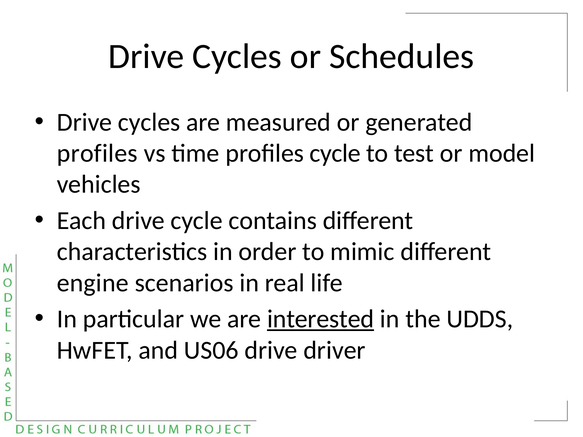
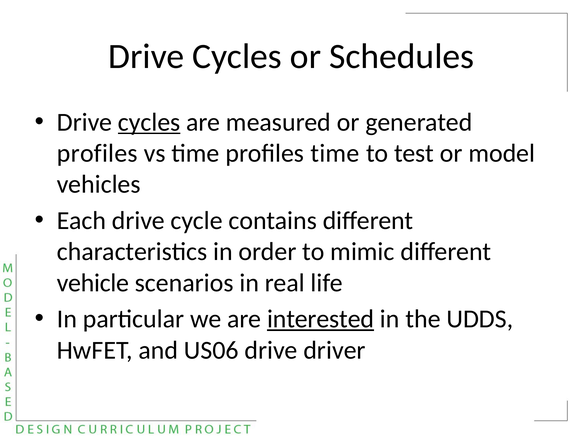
cycles at (149, 122) underline: none -> present
profiles cycle: cycle -> time
engine: engine -> vehicle
